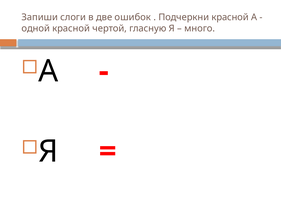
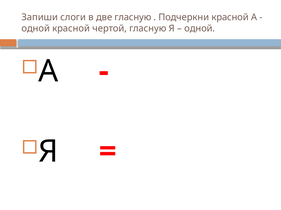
две ошибок: ошибок -> гласную
много at (200, 29): много -> одной
